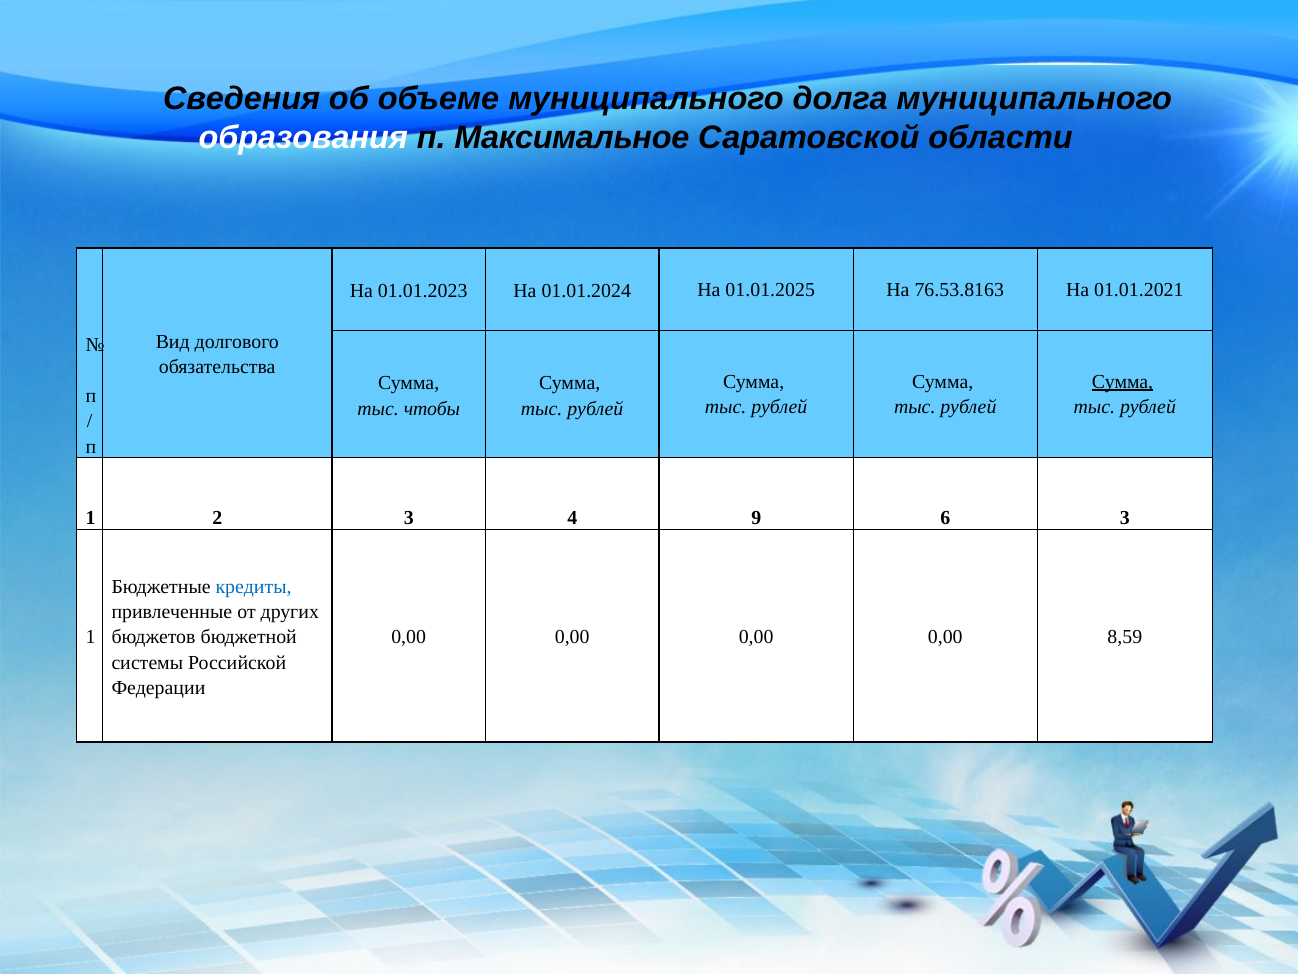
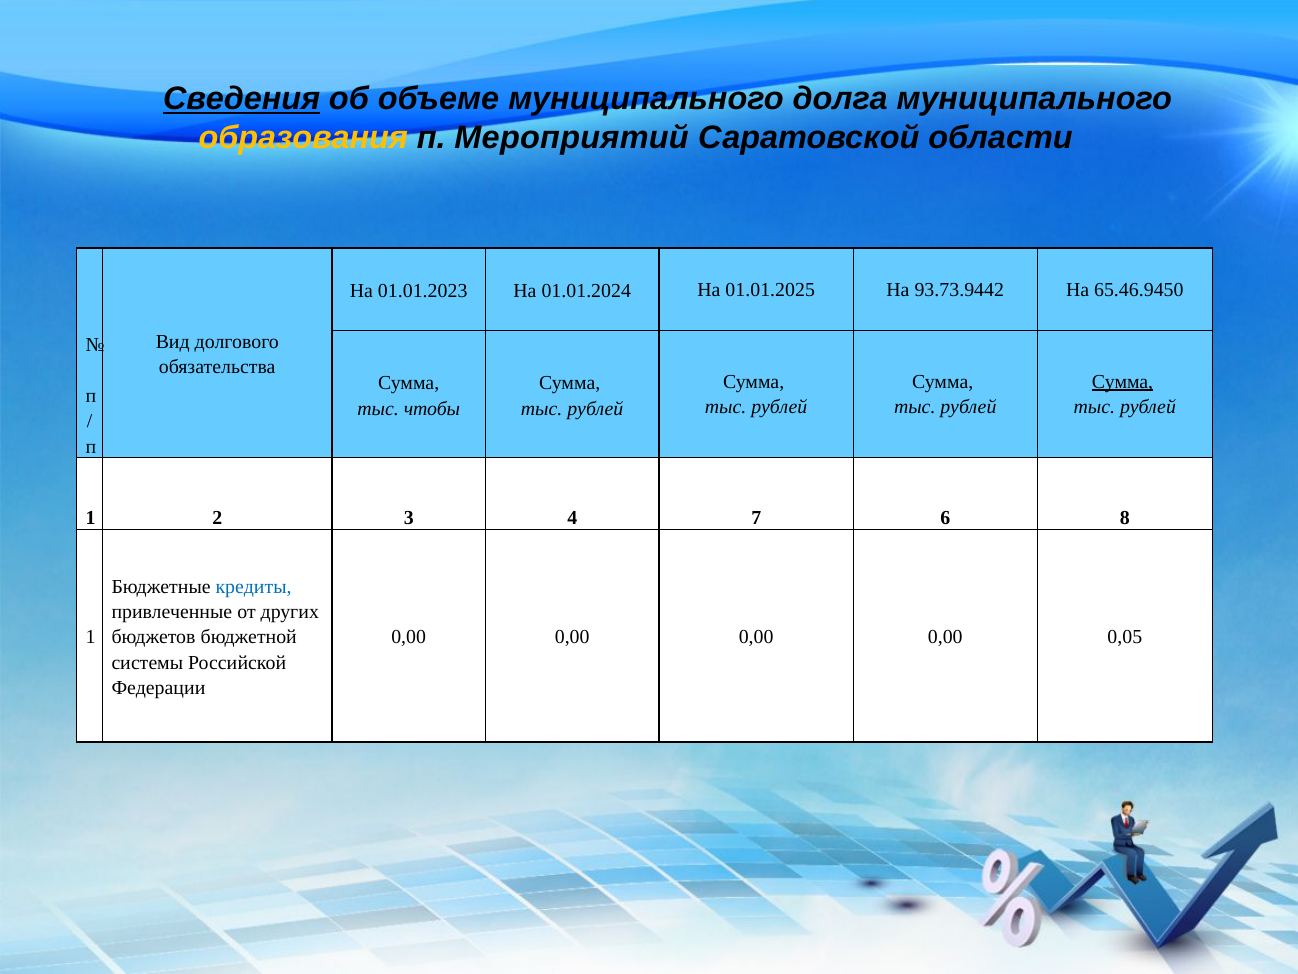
Сведения underline: none -> present
образования colour: white -> yellow
Максимальное: Максимальное -> Мероприятий
76.53.8163: 76.53.8163 -> 93.73.9442
01.01.2021: 01.01.2021 -> 65.46.9450
9: 9 -> 7
6 3: 3 -> 8
8,59: 8,59 -> 0,05
